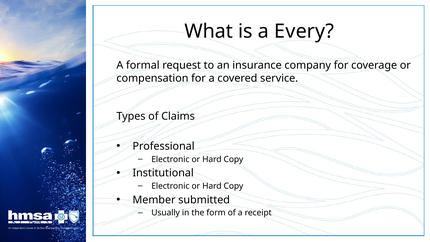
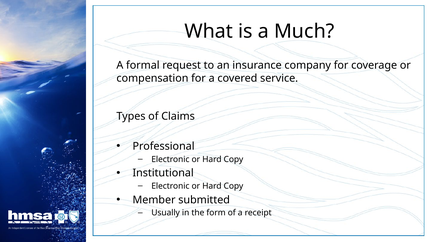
Every: Every -> Much
